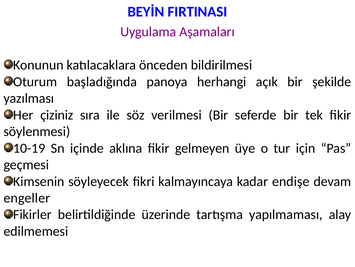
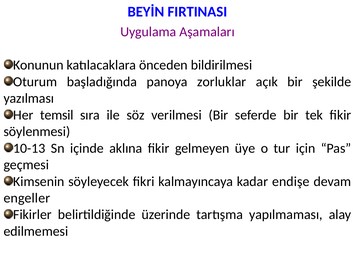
herhangi: herhangi -> zorluklar
çiziniz: çiziniz -> temsil
10-19: 10-19 -> 10-13
